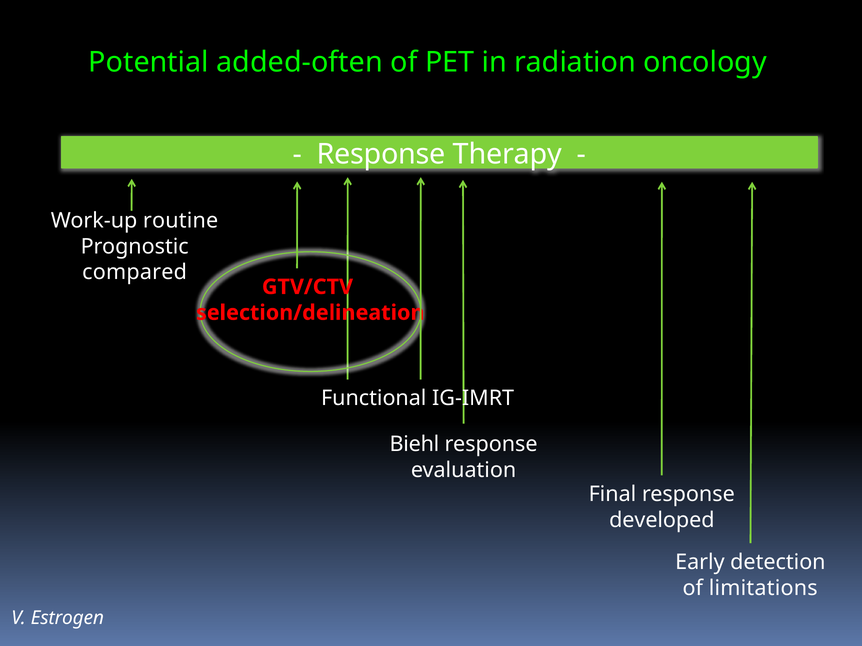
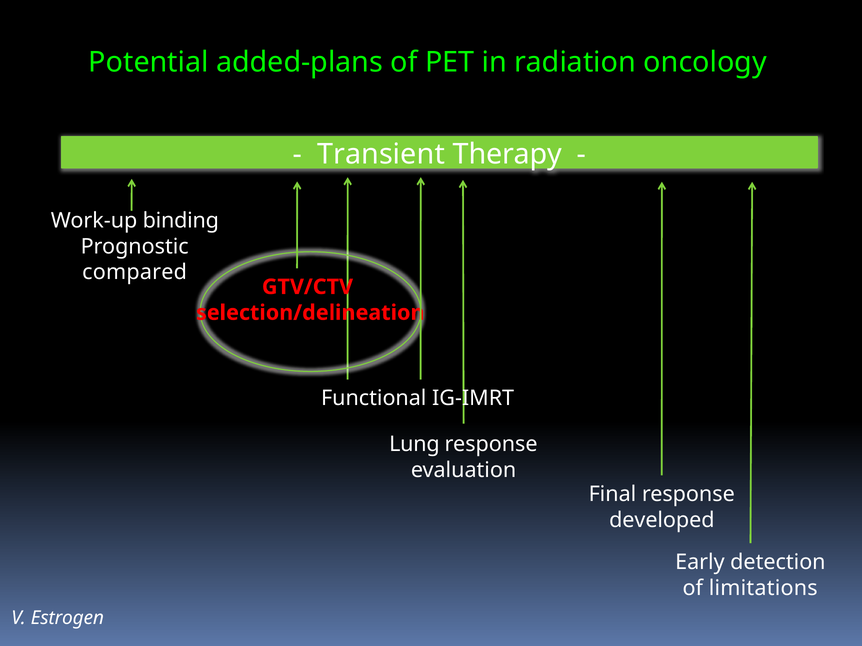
added-often: added-often -> added-plans
Response at (381, 154): Response -> Transient
routine: routine -> binding
Biehl: Biehl -> Lung
